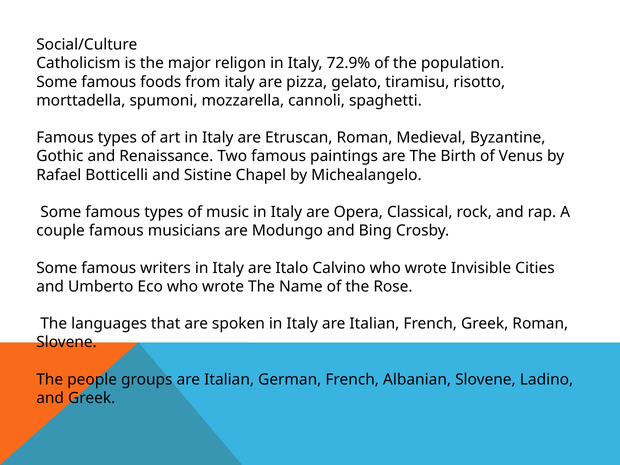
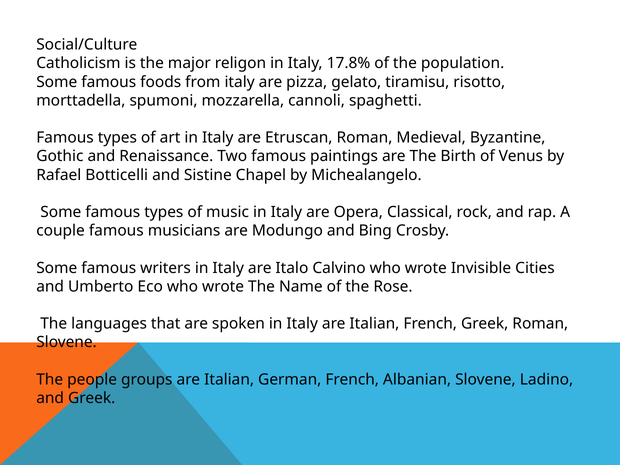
72.9%: 72.9% -> 17.8%
